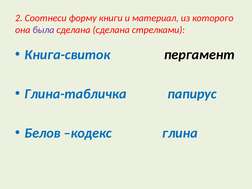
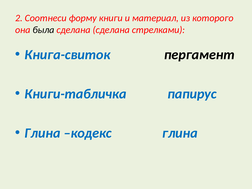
была colour: purple -> black
Глина-табличка: Глина-табличка -> Книги-табличка
Белов at (43, 133): Белов -> Глина
